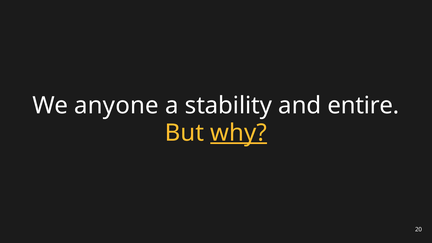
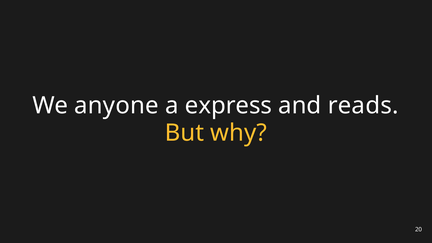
stability: stability -> express
entire: entire -> reads
why underline: present -> none
